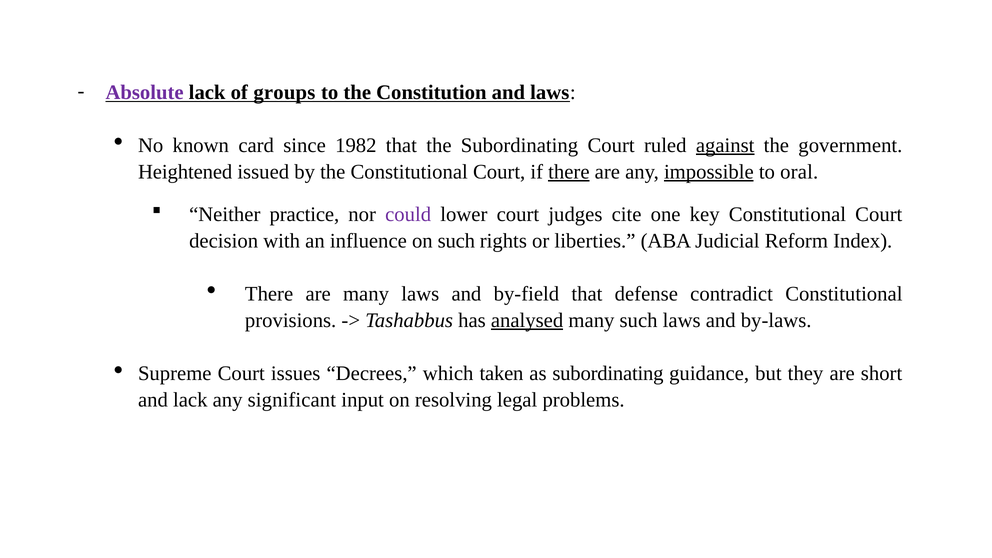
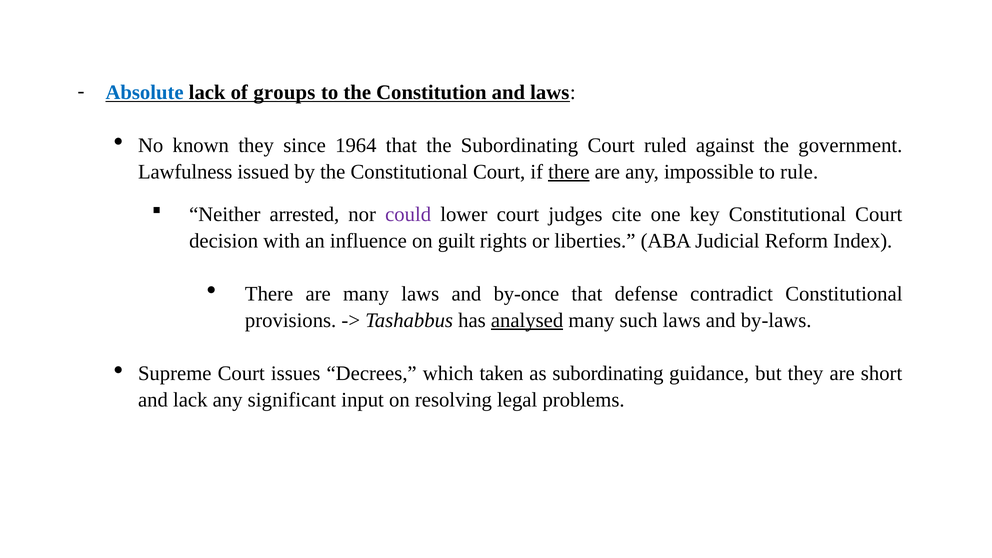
Absolute colour: purple -> blue
known card: card -> they
1982: 1982 -> 1964
against underline: present -> none
Heightened: Heightened -> Lawfulness
impossible underline: present -> none
oral: oral -> rule
practice: practice -> arrested
on such: such -> guilt
by-field: by-field -> by-once
